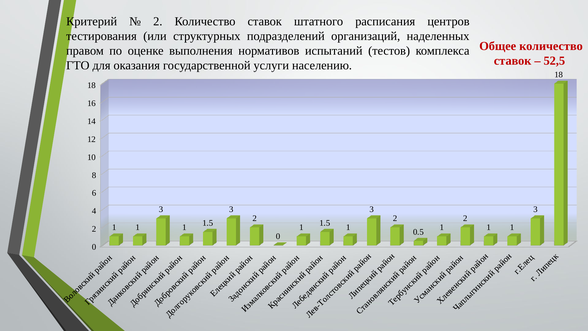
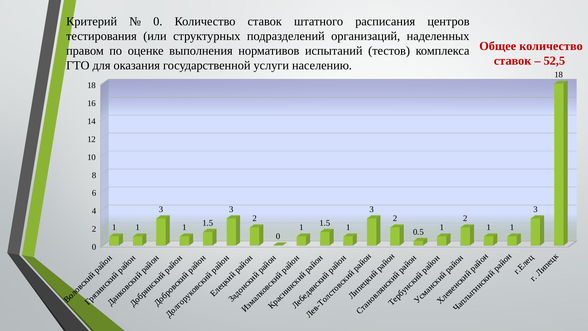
2 at (158, 21): 2 -> 0
